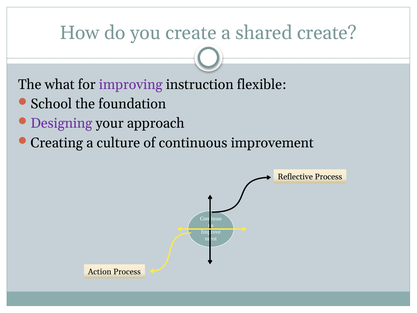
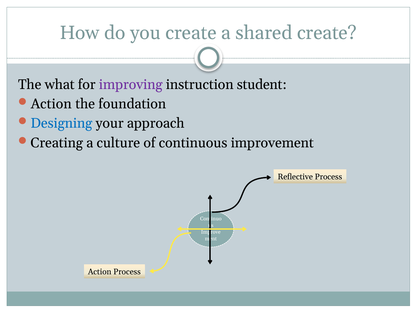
flexible: flexible -> student
School at (51, 104): School -> Action
Designing colour: purple -> blue
